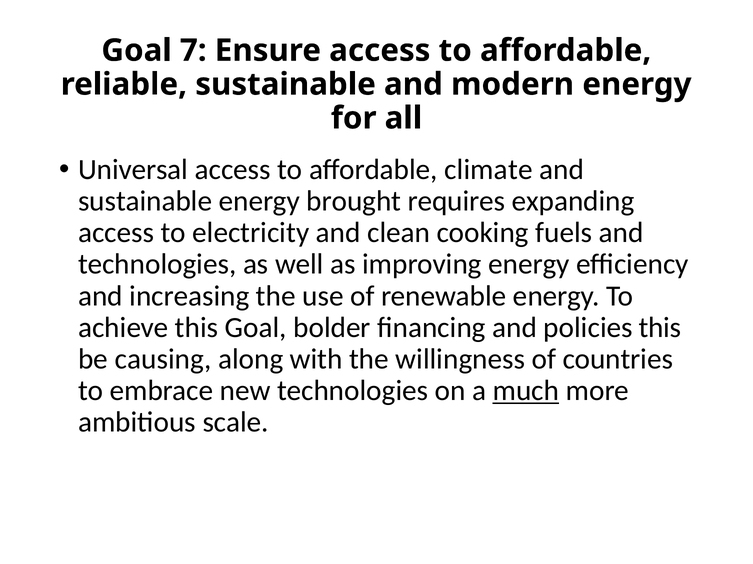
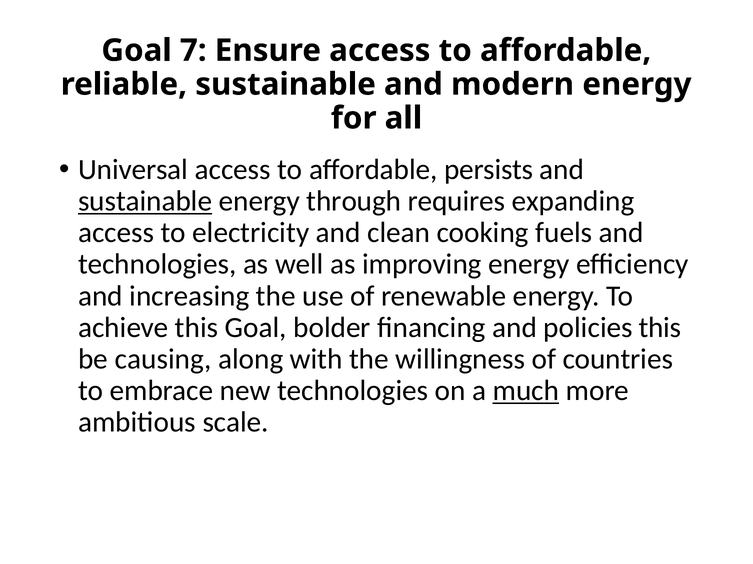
climate: climate -> persists
sustainable at (145, 201) underline: none -> present
brought: brought -> through
